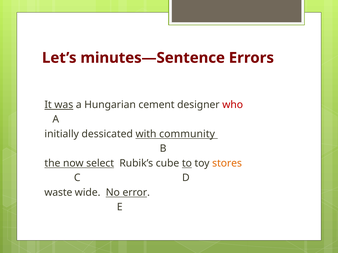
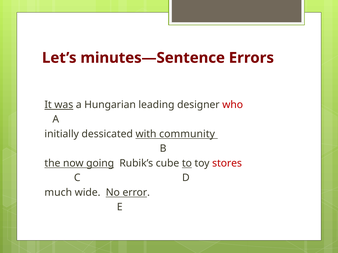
cement: cement -> leading
select: select -> going
stores colour: orange -> red
waste: waste -> much
